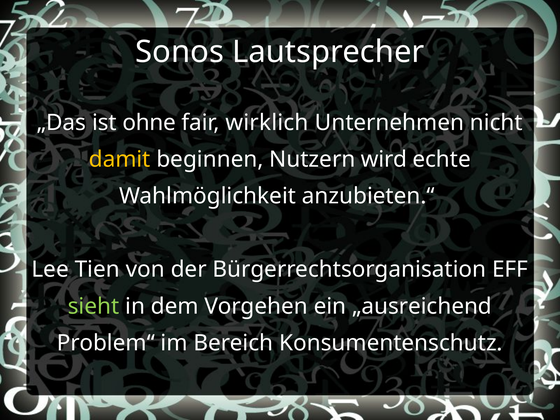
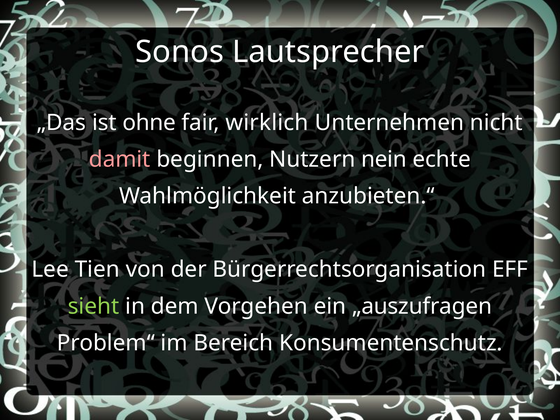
damit colour: yellow -> pink
wird: wird -> nein
„ausreichend: „ausreichend -> „auszufragen
